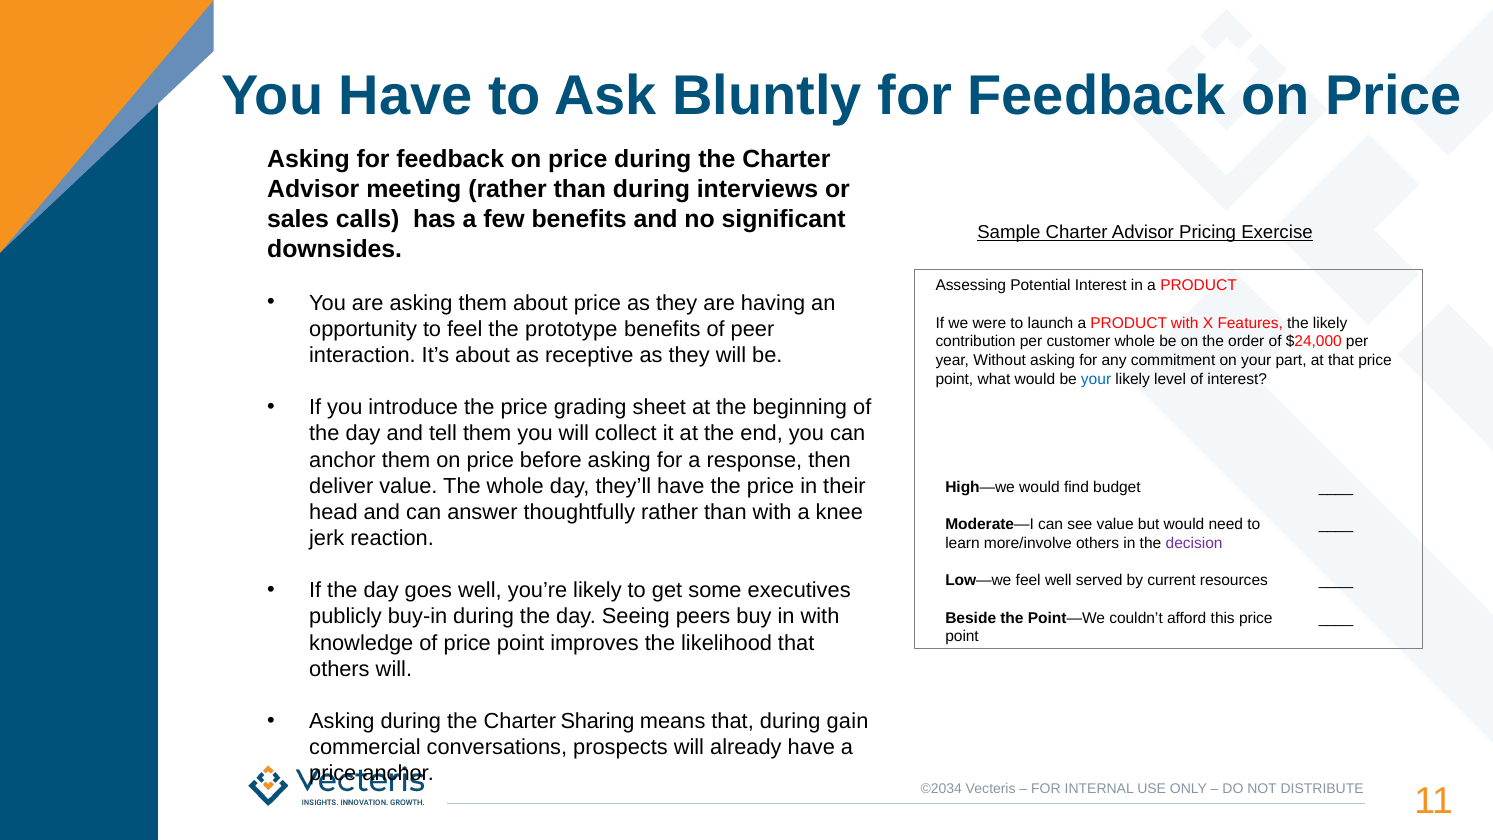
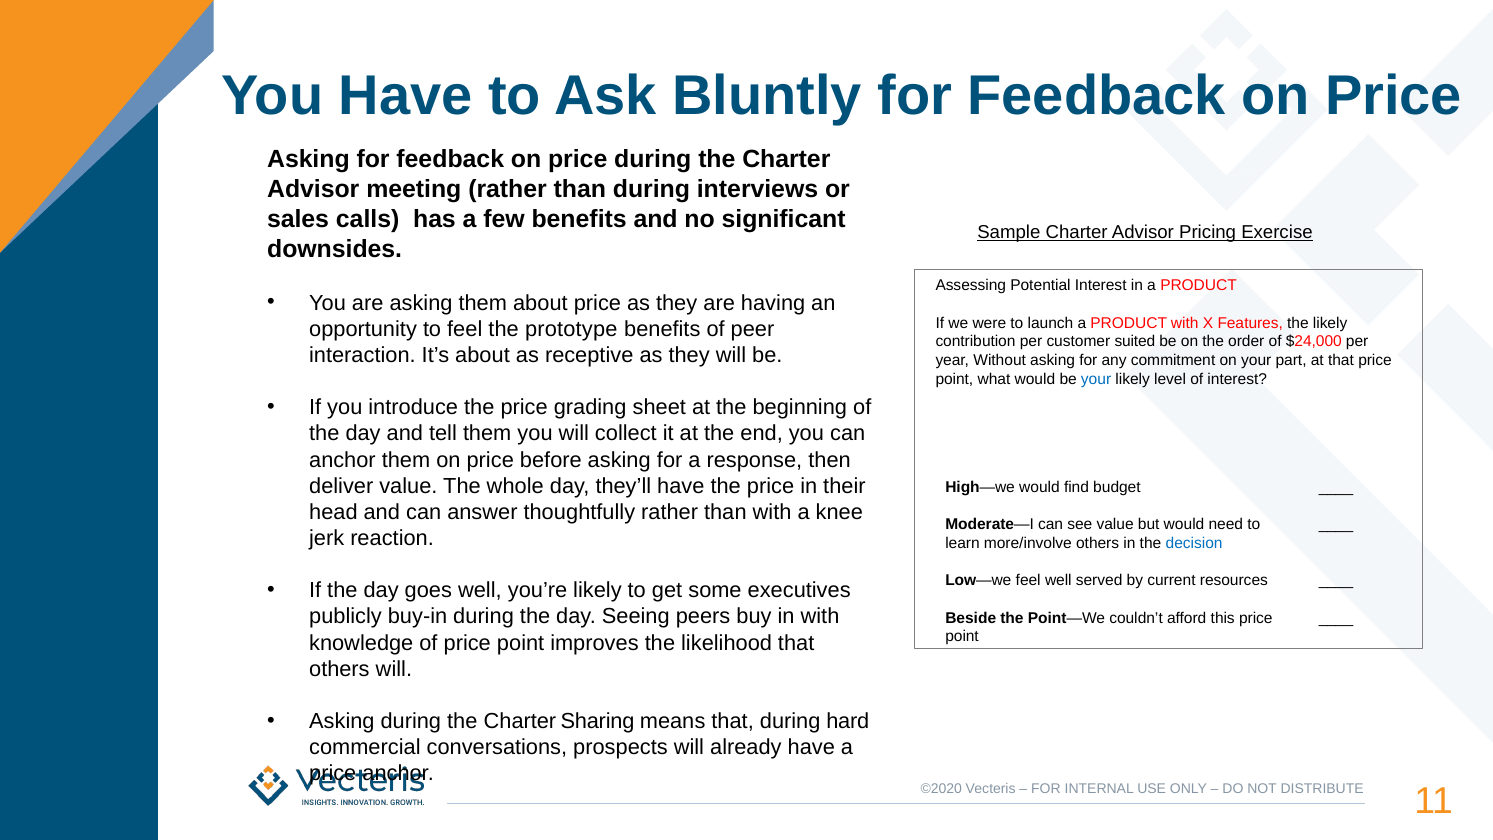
customer whole: whole -> suited
decision colour: purple -> blue
gain: gain -> hard
©2034: ©2034 -> ©2020
